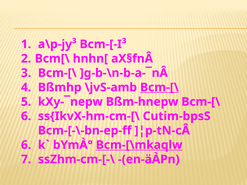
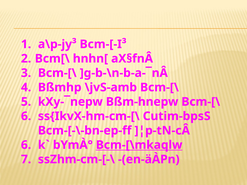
Bcm-[\ at (159, 87) underline: present -> none
